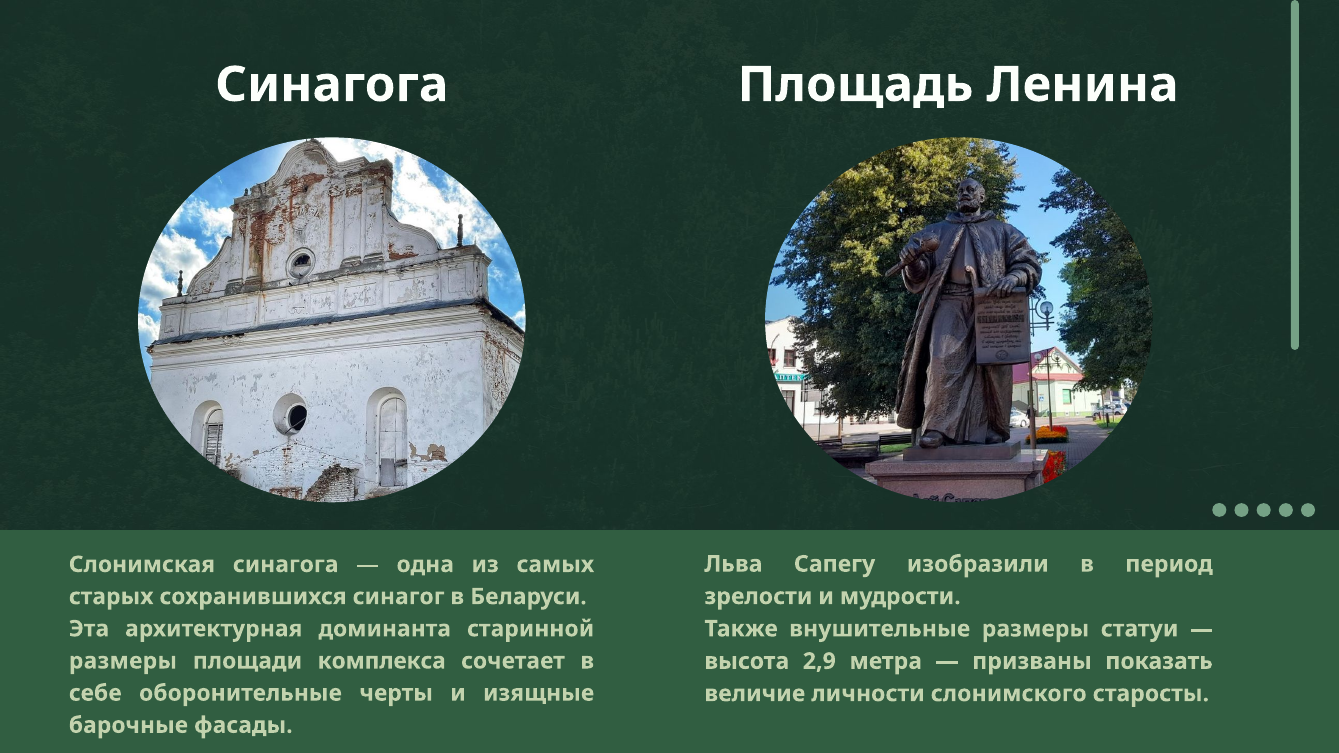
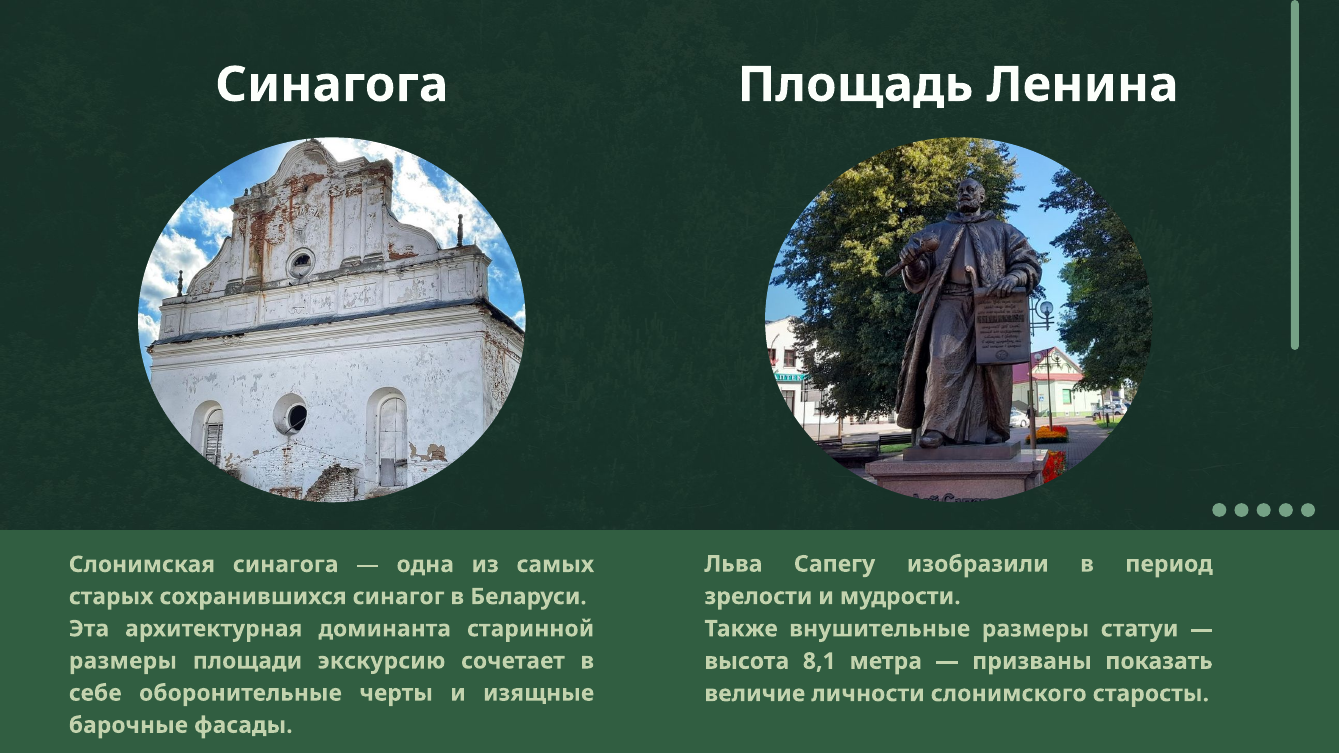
комплекса: комплекса -> экскурсию
2,9: 2,9 -> 8,1
